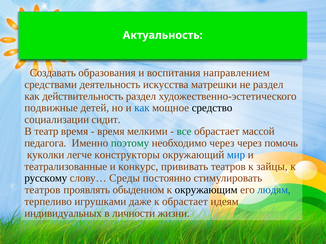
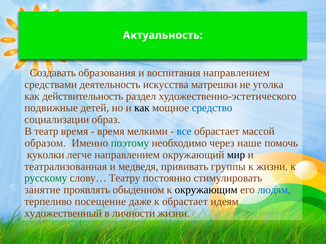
не раздел: раздел -> уголка
как at (142, 108) colour: blue -> black
средство colour: black -> blue
сидит: сидит -> образ
все colour: green -> blue
педагога: педагога -> образом
через через: через -> наше
легче конструкторы: конструкторы -> направлением
мир colour: blue -> black
театрализованные: театрализованные -> театрализованная
конкурс: конкурс -> медведя
прививать театров: театров -> группы
к зайцы: зайцы -> жизни
русскому colour: black -> green
Среды: Среды -> Театру
театров at (43, 190): театров -> занятие
игрушками: игрушками -> посещение
индивидуальных: индивидуальных -> художественный
